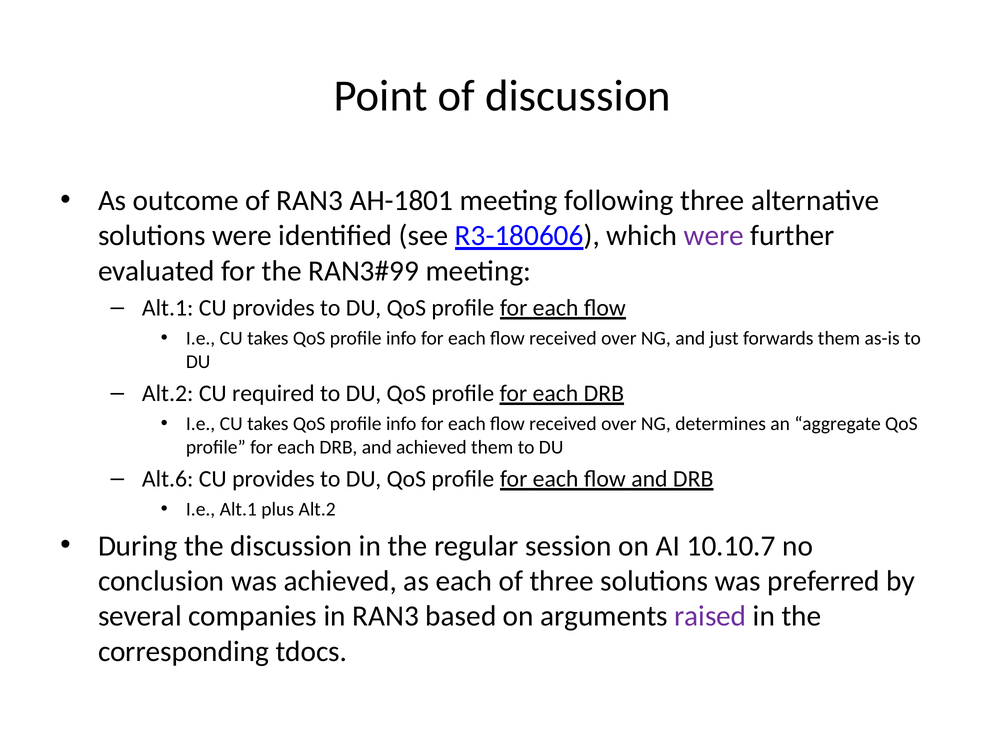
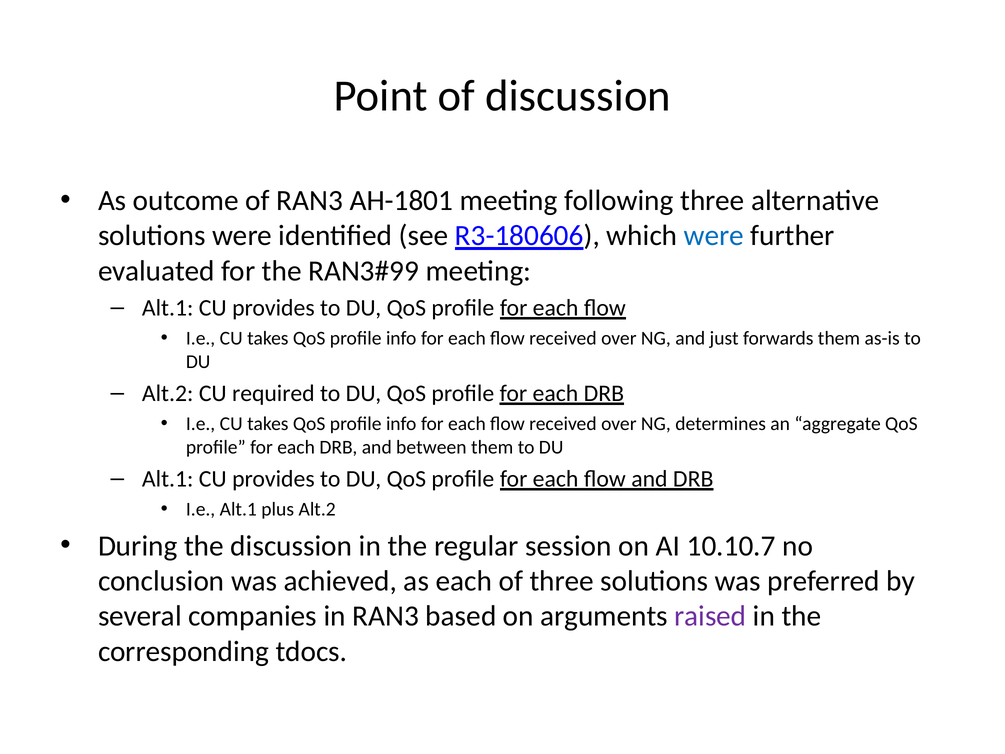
were at (714, 236) colour: purple -> blue
and achieved: achieved -> between
Alt.6 at (168, 479): Alt.6 -> Alt.1
